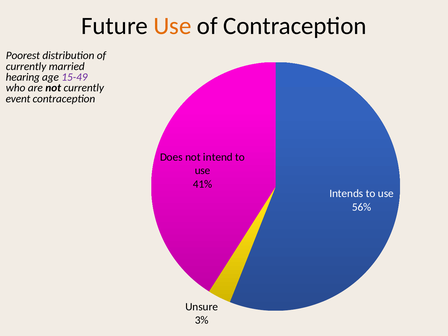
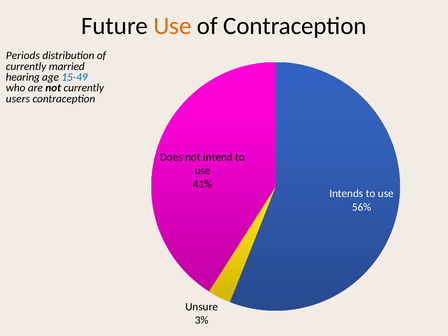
Poorest: Poorest -> Periods
15-49 colour: purple -> blue
event: event -> users
